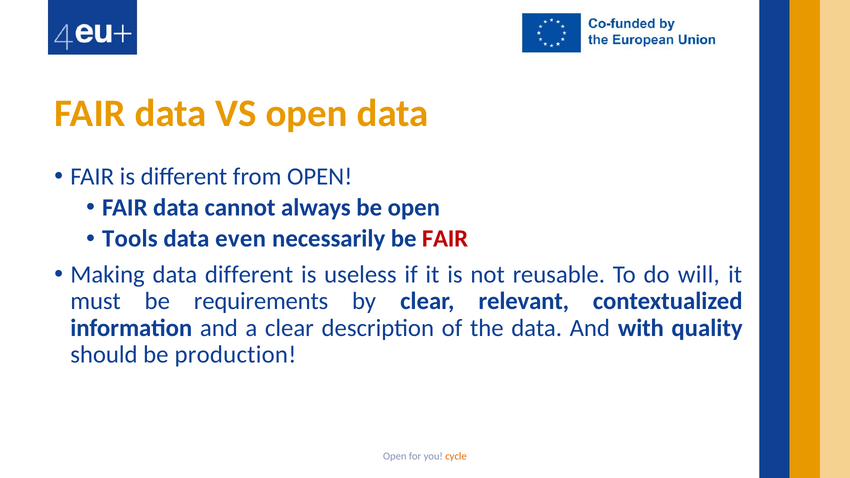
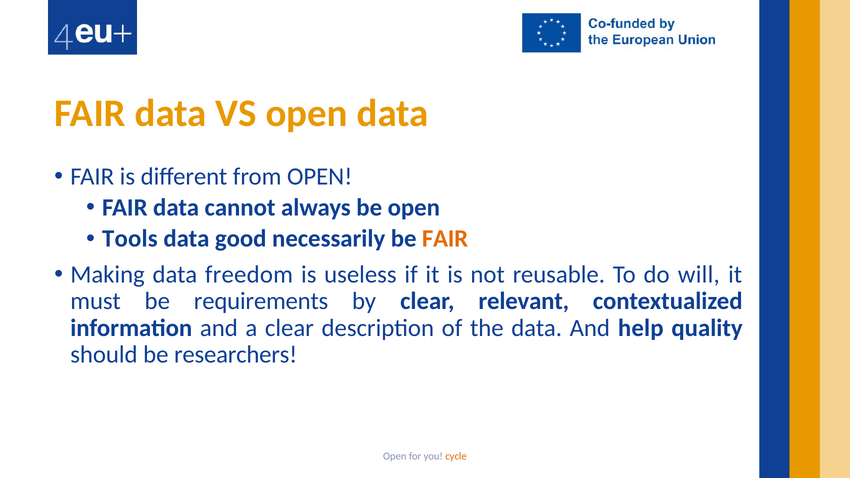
even: even -> good
FAIR at (445, 239) colour: red -> orange
data different: different -> freedom
with: with -> help
production: production -> researchers
